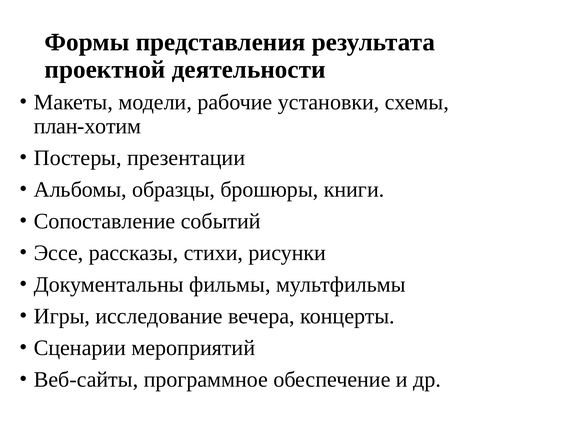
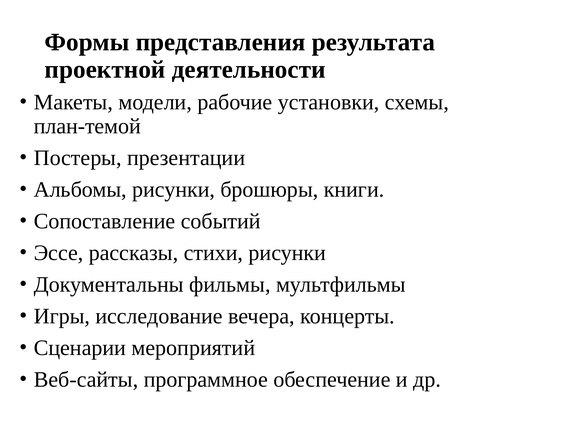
план-хотим: план-хотим -> план-темой
Альбомы образцы: образцы -> рисунки
